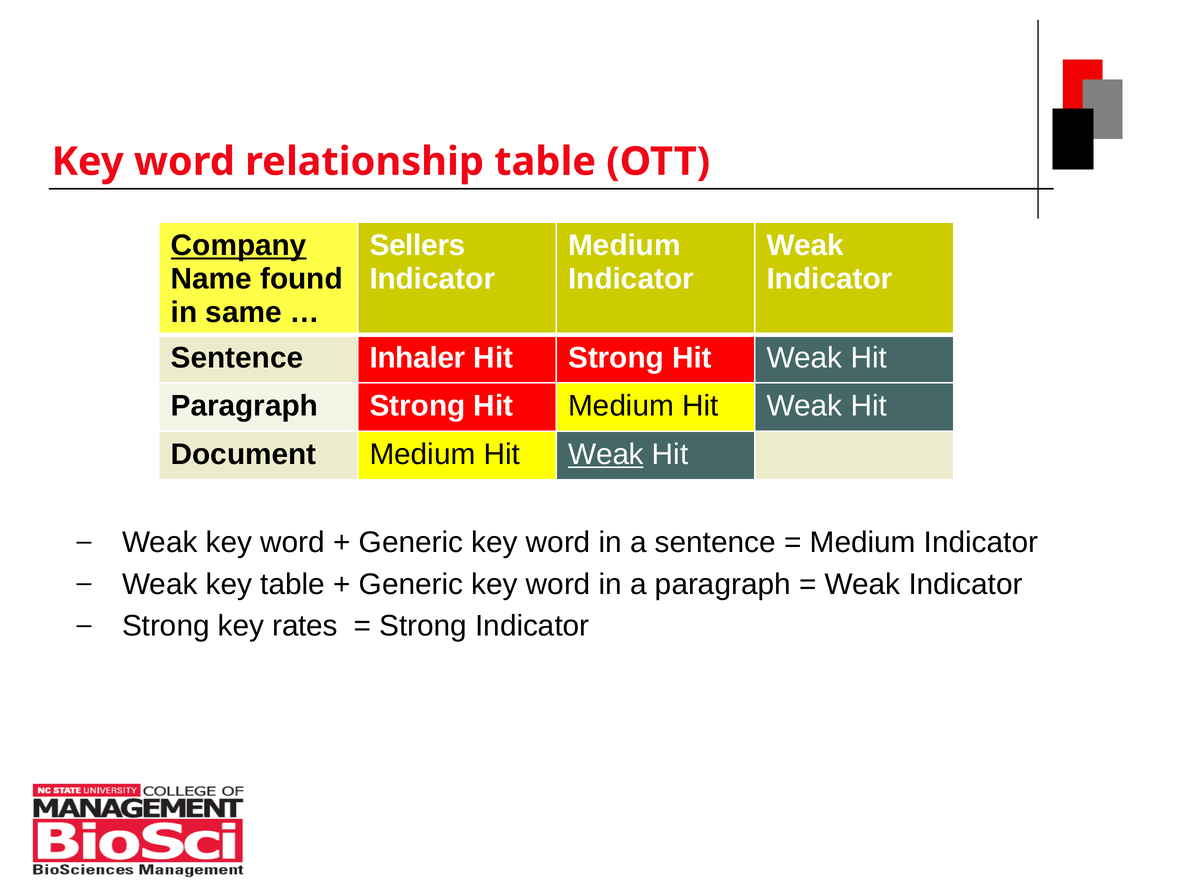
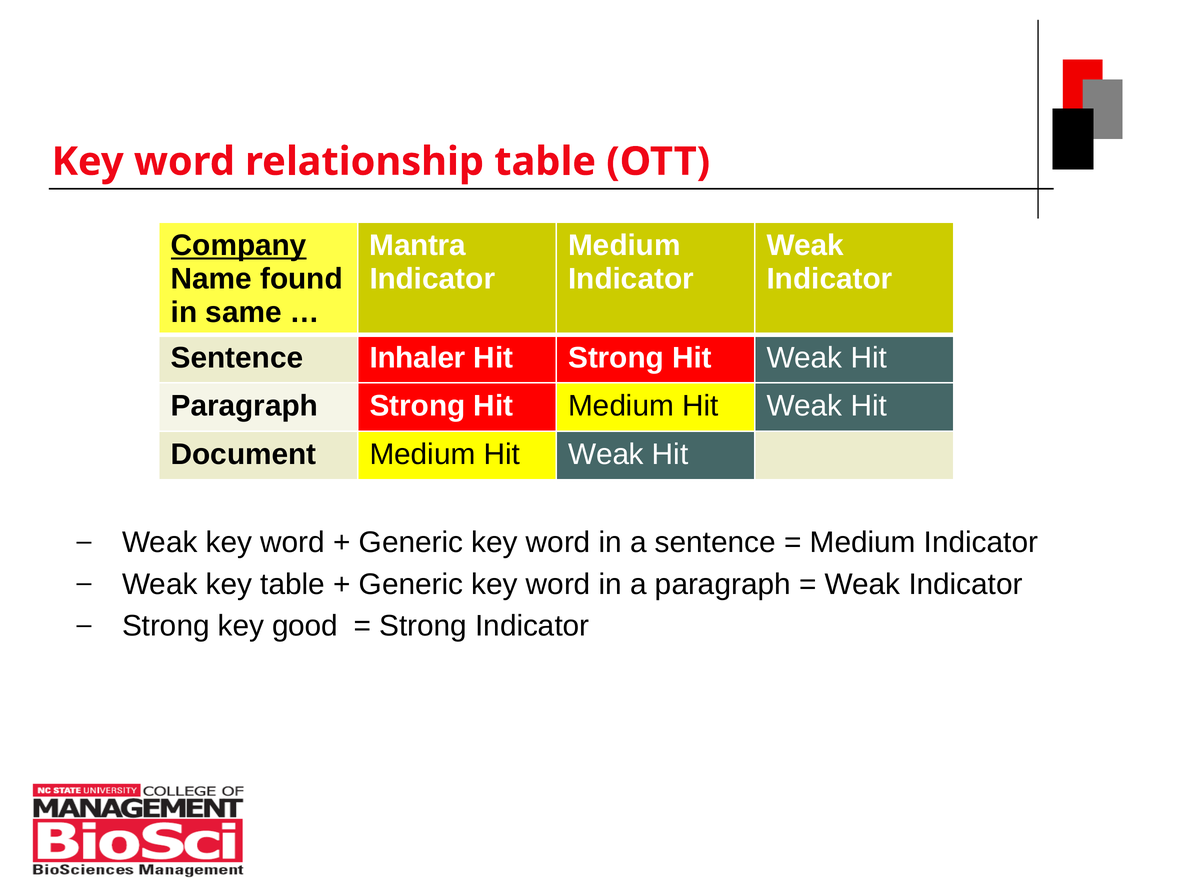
Sellers: Sellers -> Mantra
Weak at (606, 454) underline: present -> none
rates: rates -> good
